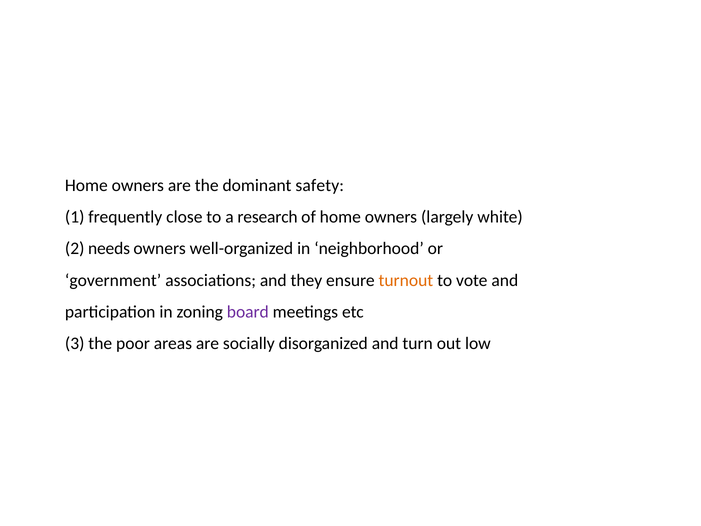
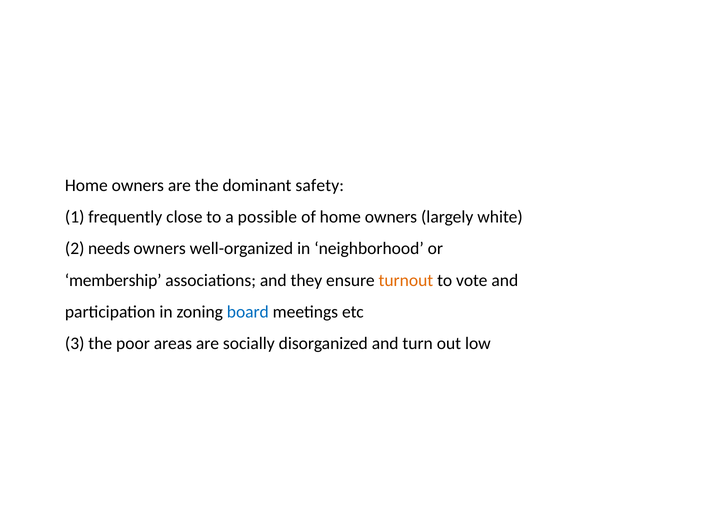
research: research -> possible
government: government -> membership
board colour: purple -> blue
